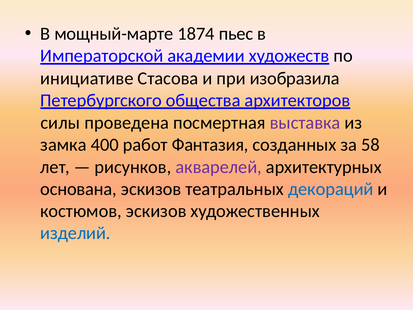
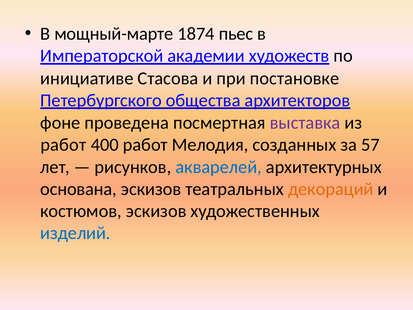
изобразила: изобразила -> постановке
силы: силы -> фоне
замка at (63, 145): замка -> работ
Фантазия: Фантазия -> Мелодия
58: 58 -> 57
акварелей colour: purple -> blue
декораций colour: blue -> orange
